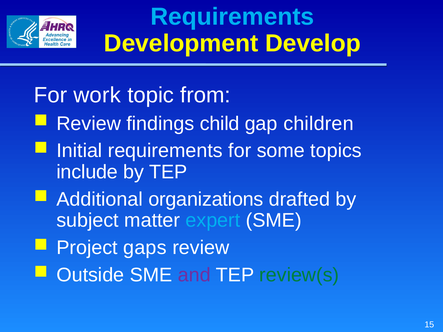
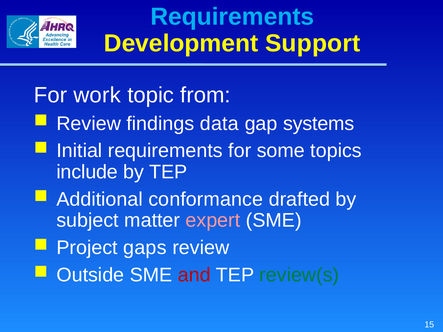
Develop: Develop -> Support
child: child -> data
children: children -> systems
organizations: organizations -> conformance
expert colour: light blue -> pink
and colour: purple -> red
